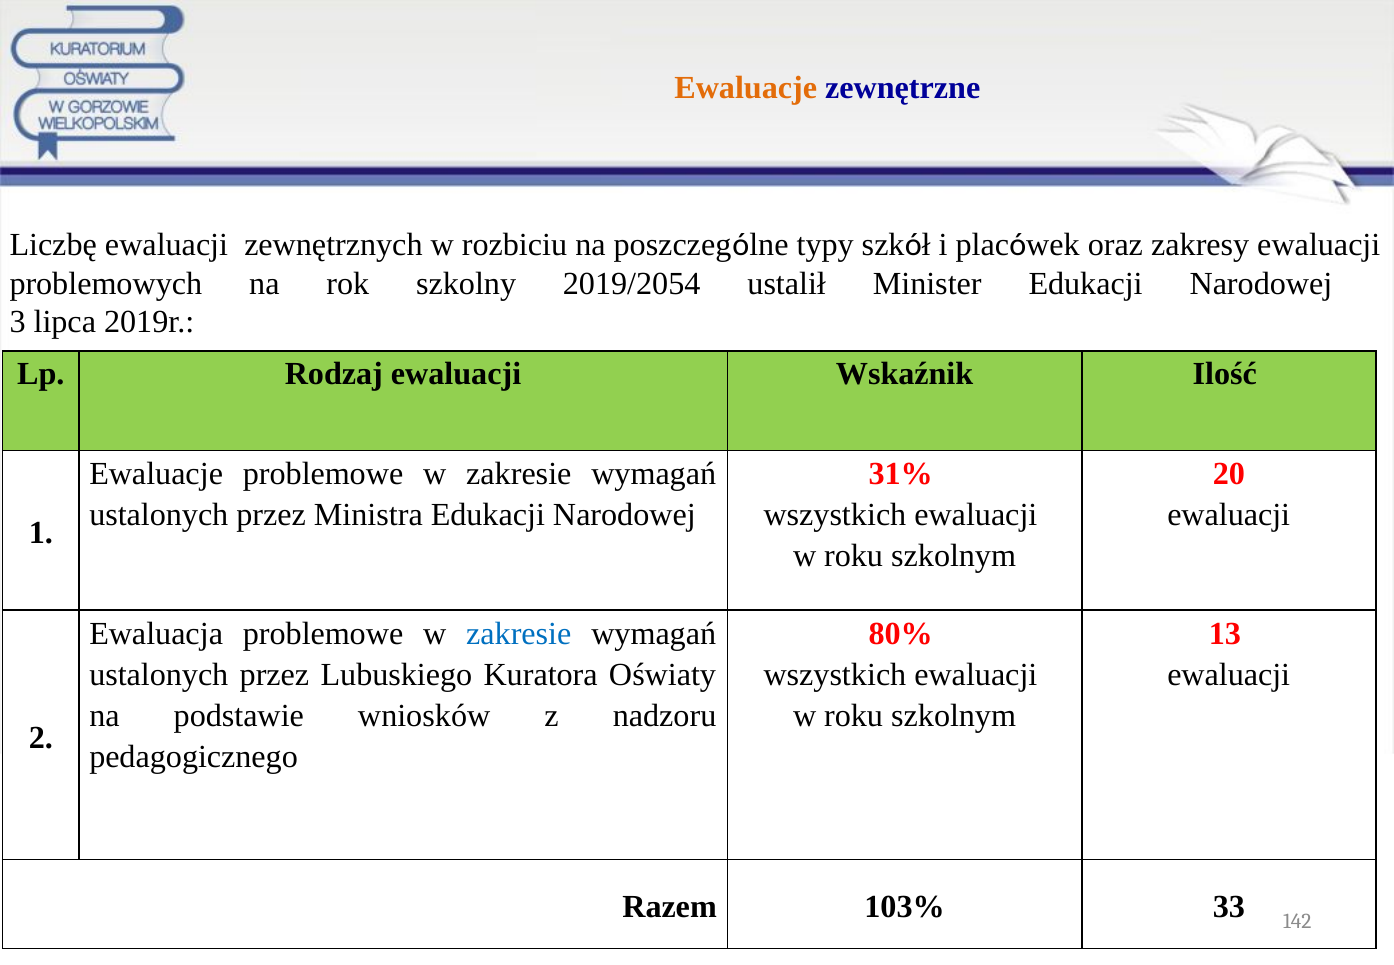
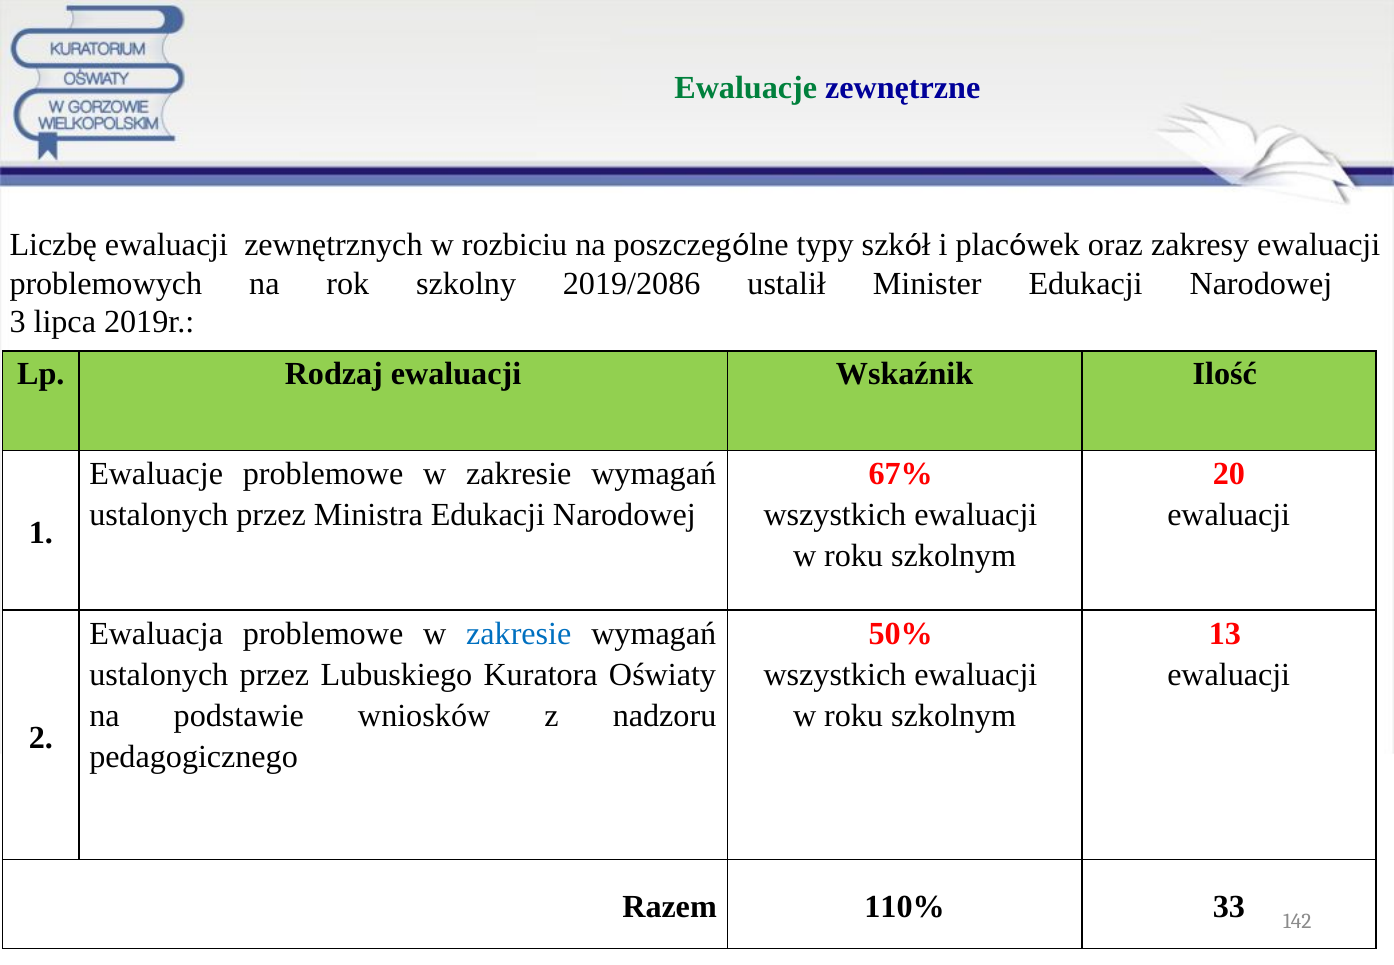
Ewaluacje at (746, 88) colour: orange -> green
2019/2054: 2019/2054 -> 2019/2086
31%: 31% -> 67%
80%: 80% -> 50%
103%: 103% -> 110%
